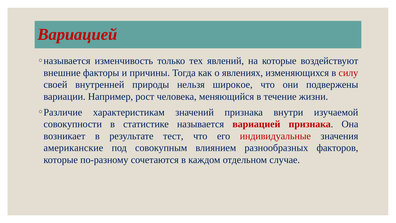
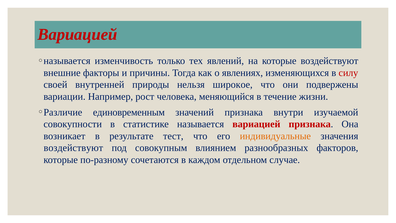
характеристикам: характеристикам -> единовременным
индивидуальные colour: red -> orange
американские at (73, 148): американские -> воздействуют
